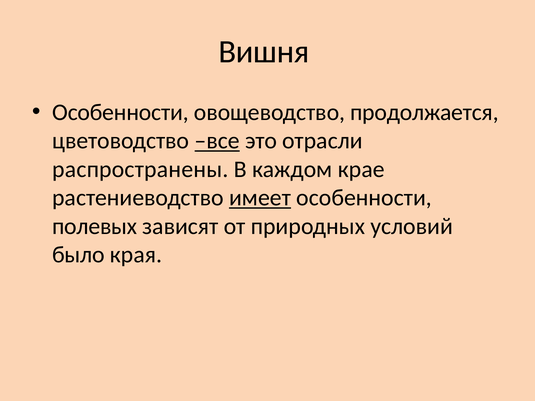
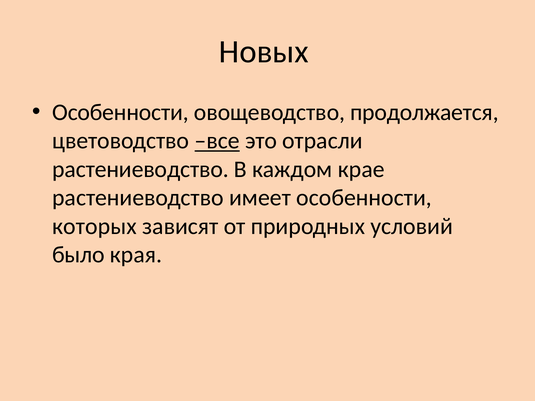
Вишня: Вишня -> Новых
распространены at (140, 169): распространены -> растениеводство
имеет underline: present -> none
полевых: полевых -> которых
